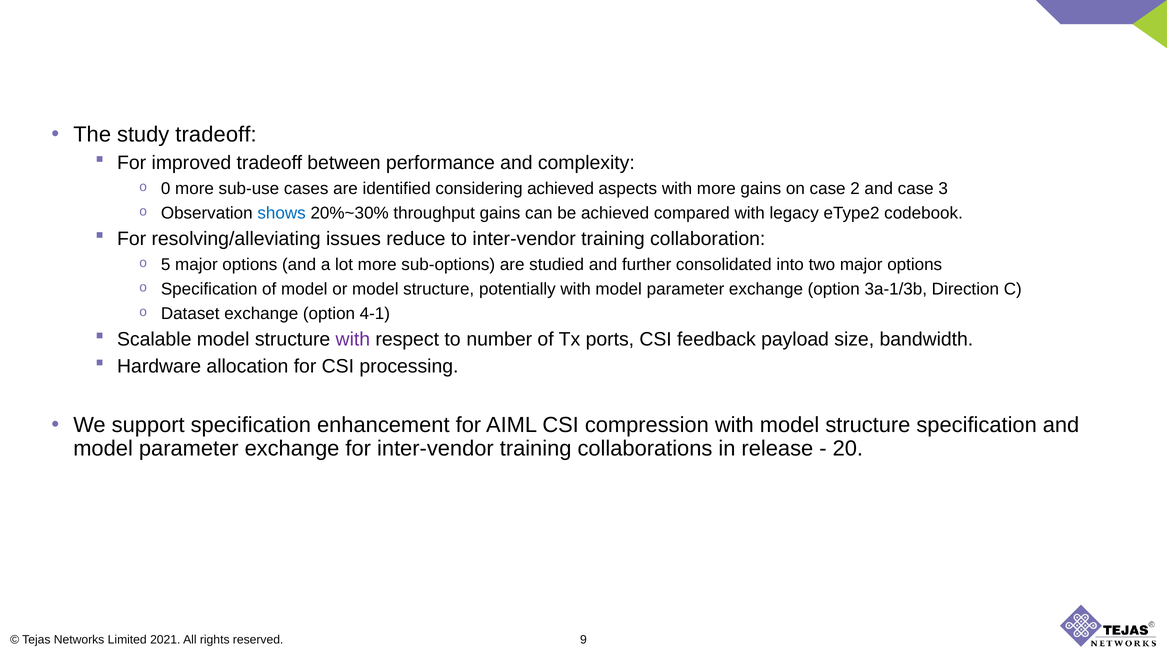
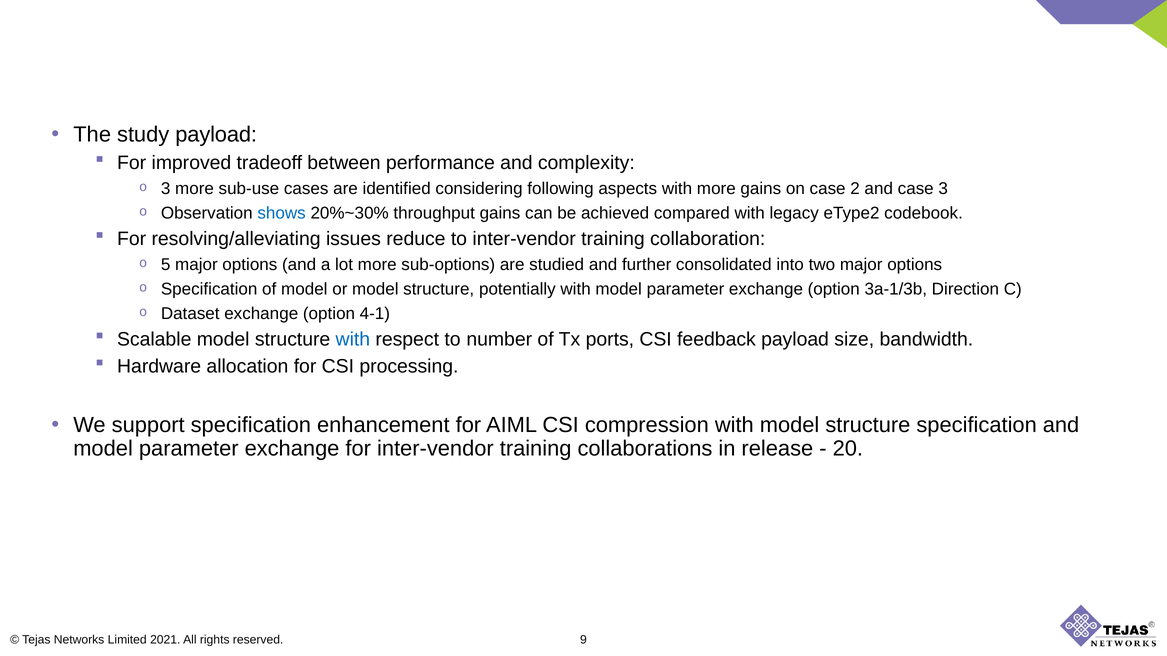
study tradeoff: tradeoff -> payload
0 at (166, 189): 0 -> 3
considering achieved: achieved -> following
with at (353, 339) colour: purple -> blue
